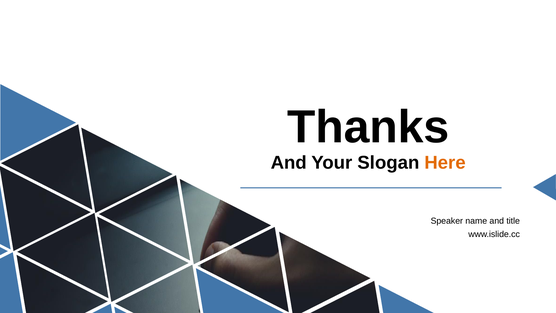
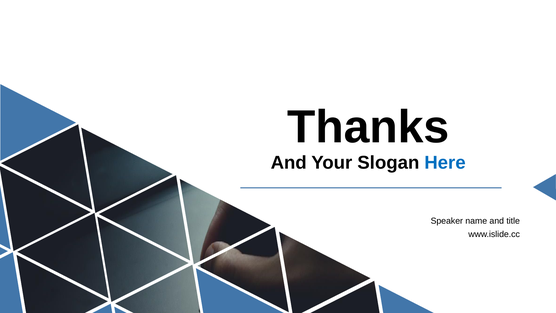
Here colour: orange -> blue
